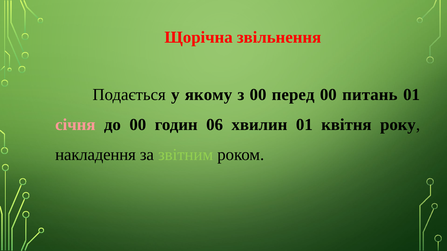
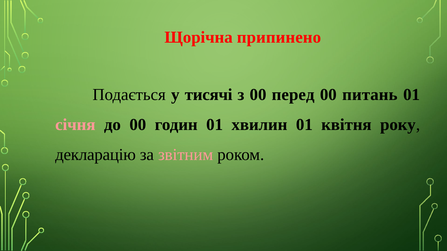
звільнення: звільнення -> припинено
якому: якому -> тисячі
годин 06: 06 -> 01
накладення: накладення -> декларацію
звітним colour: light green -> pink
